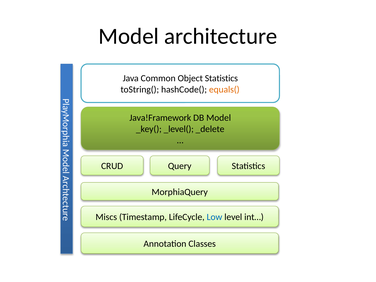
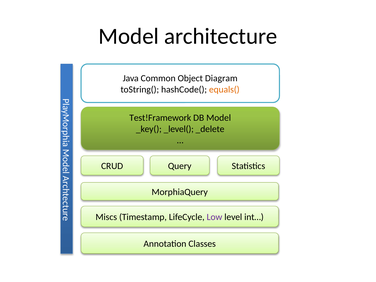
Object Statistics: Statistics -> Diagram
Java!Framework: Java!Framework -> Test!Framework
Low colour: blue -> purple
